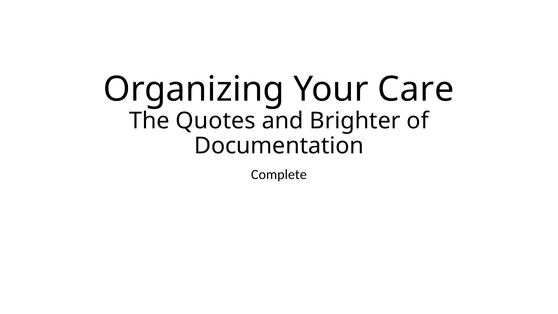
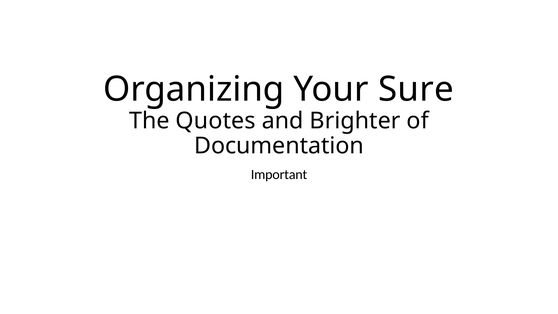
Care: Care -> Sure
Complete: Complete -> Important
